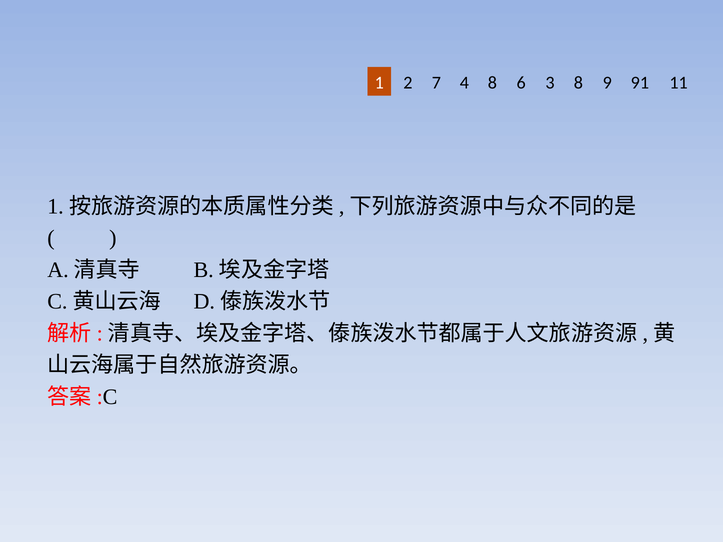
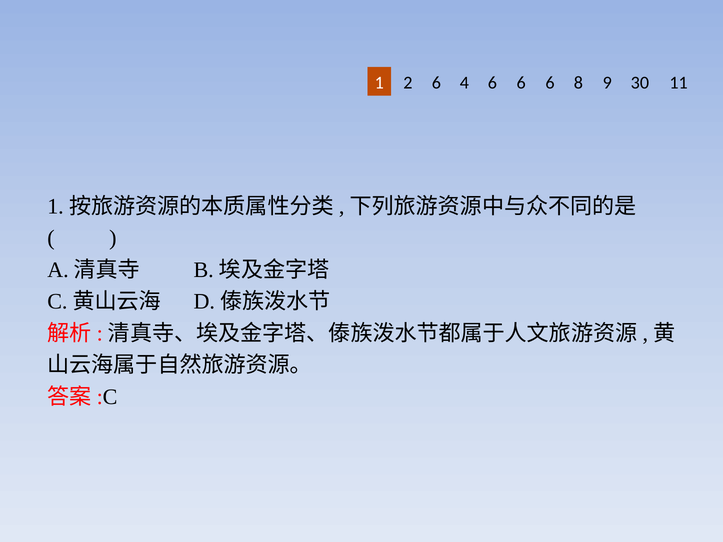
2 7: 7 -> 6
4 8: 8 -> 6
3 at (550, 83): 3 -> 6
91: 91 -> 30
